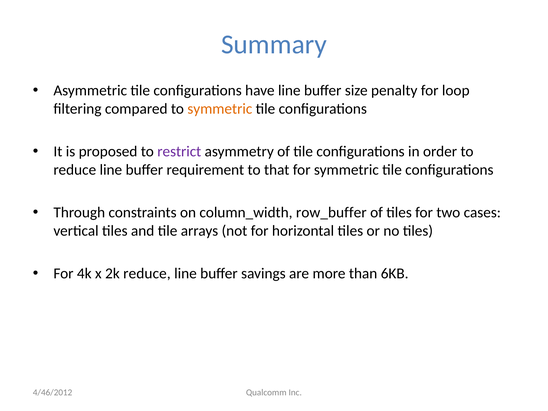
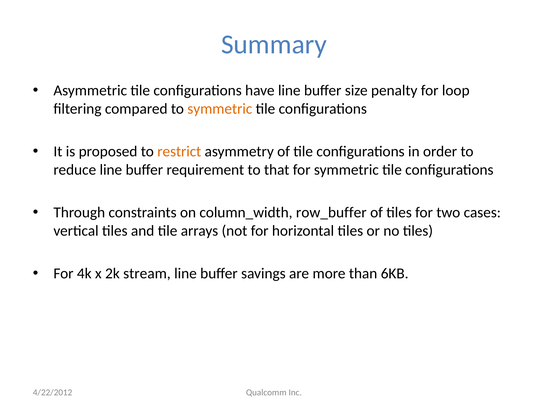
restrict colour: purple -> orange
2k reduce: reduce -> stream
4/46/2012: 4/46/2012 -> 4/22/2012
